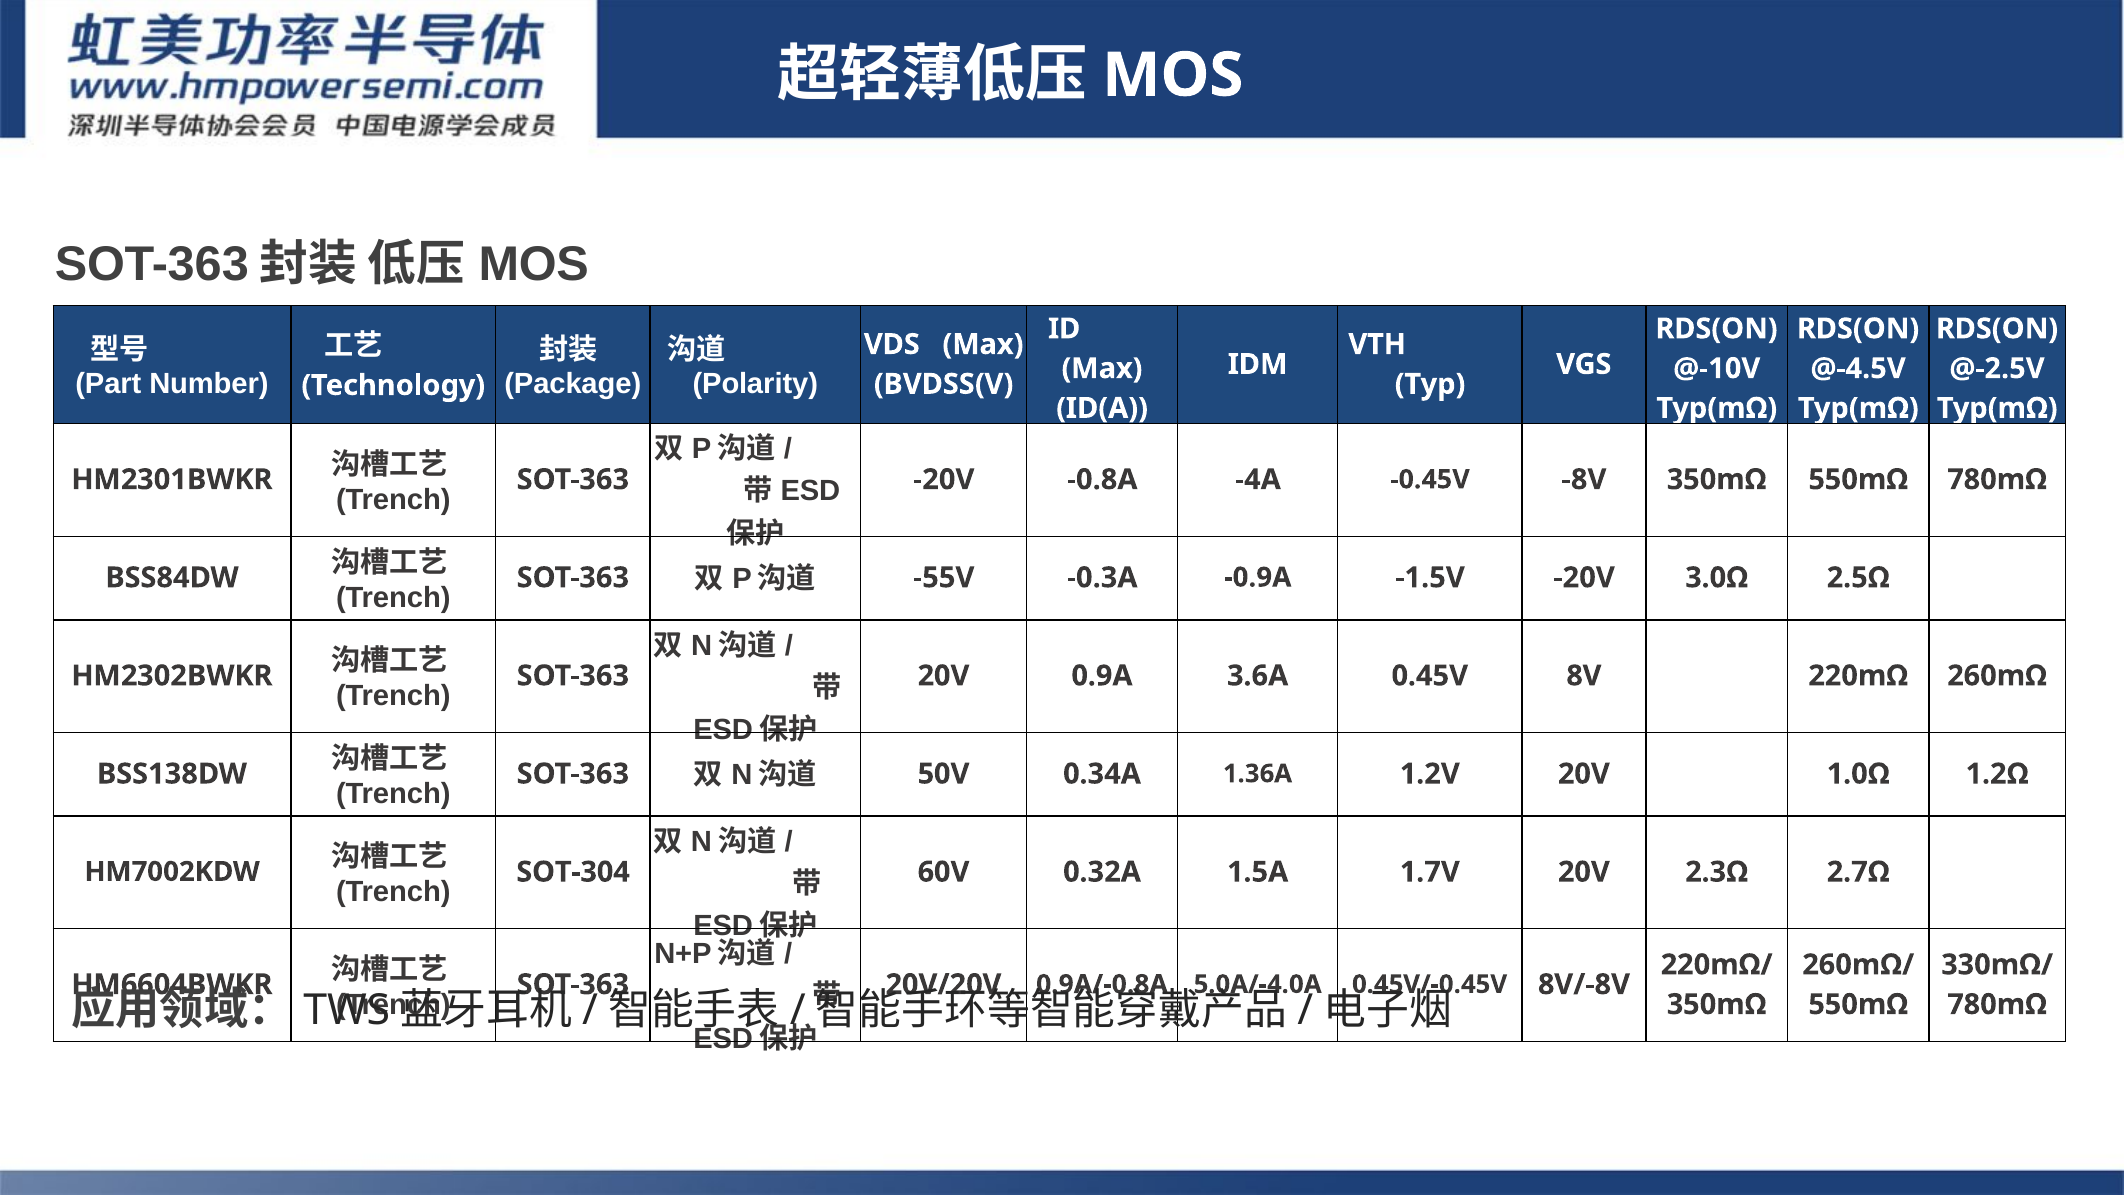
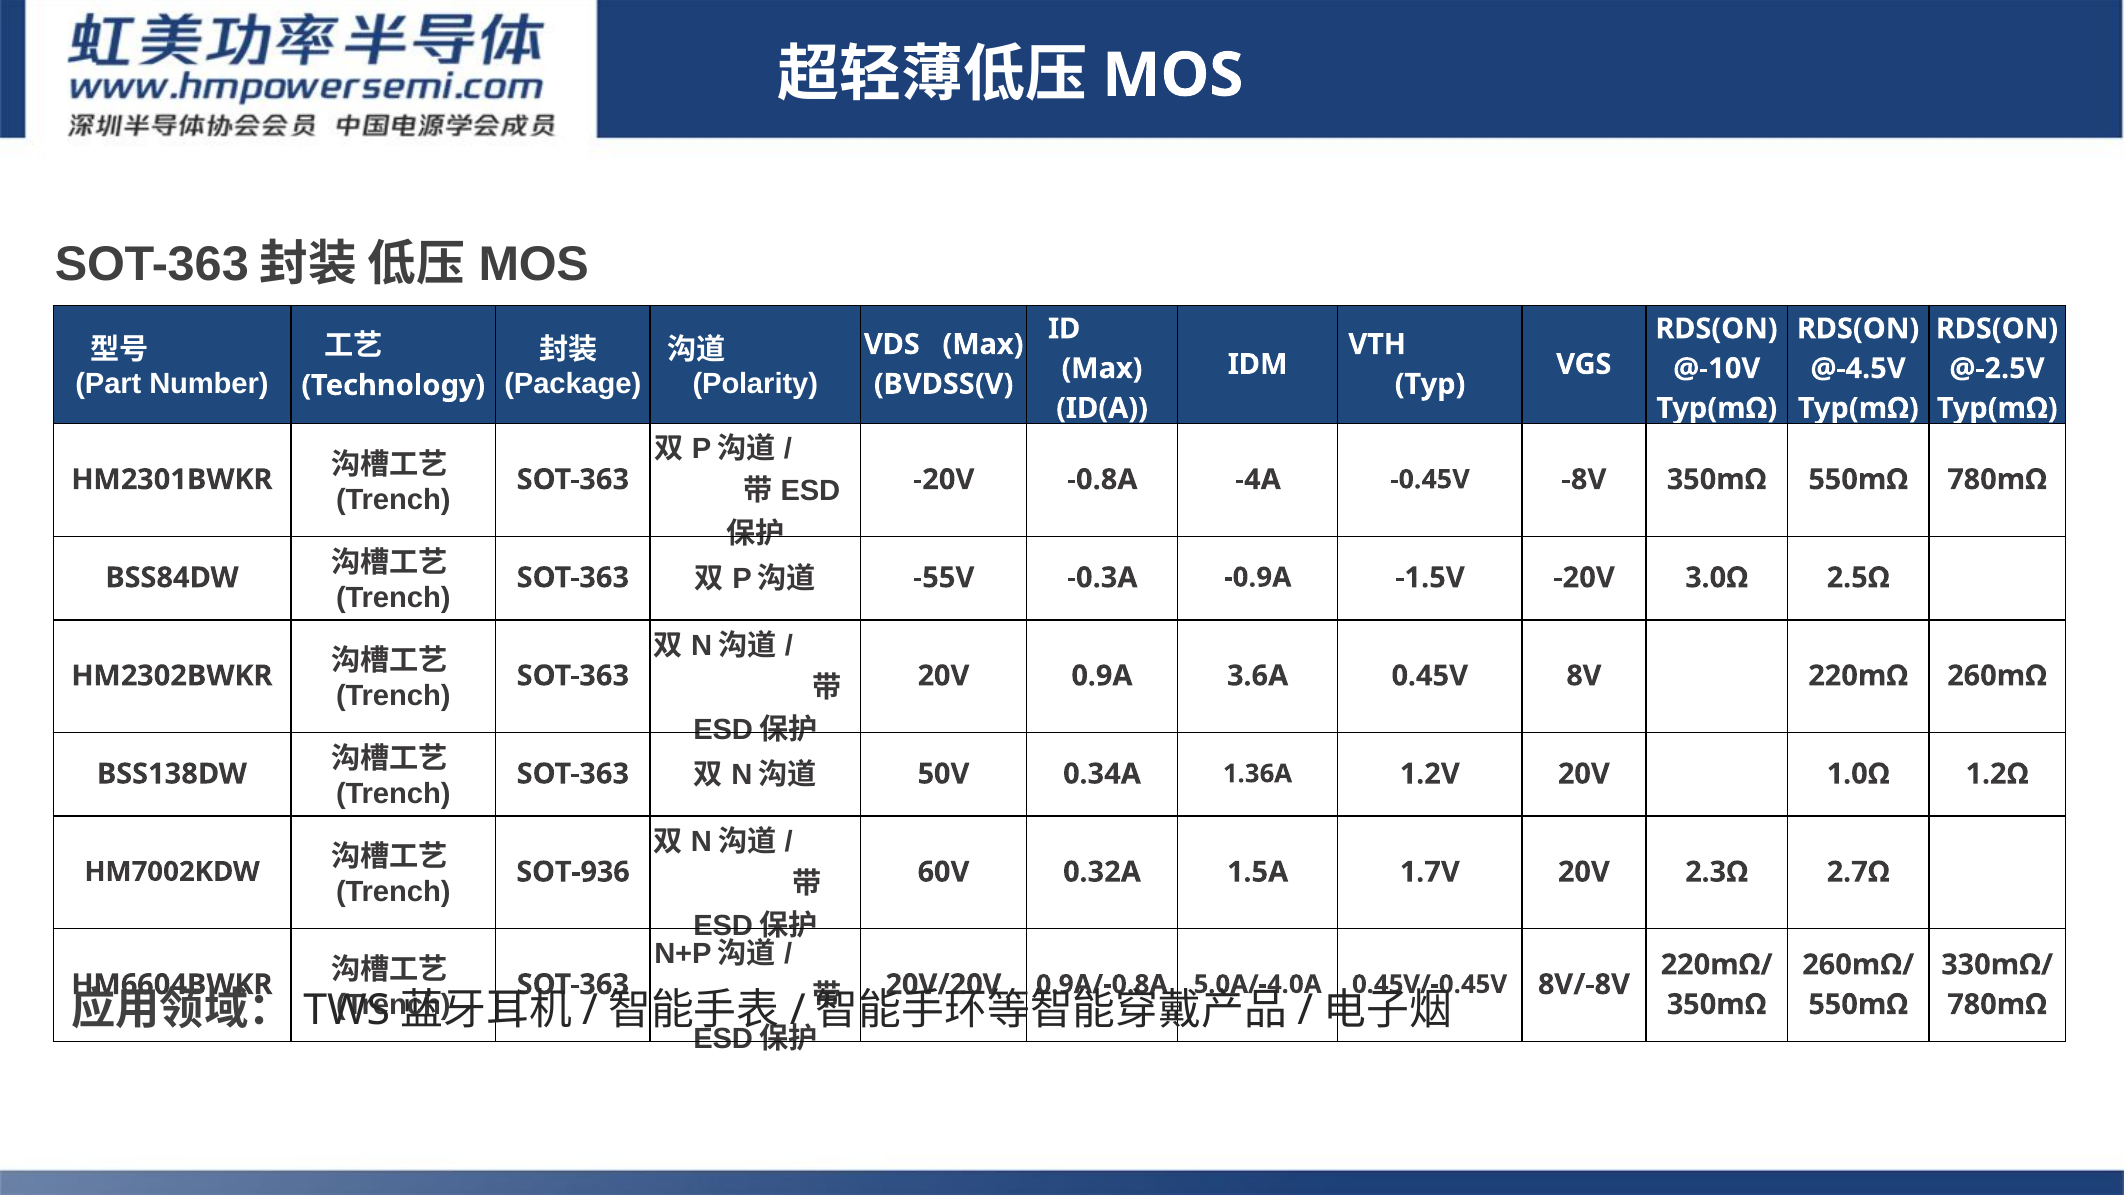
SOT-304: SOT-304 -> SOT-936
